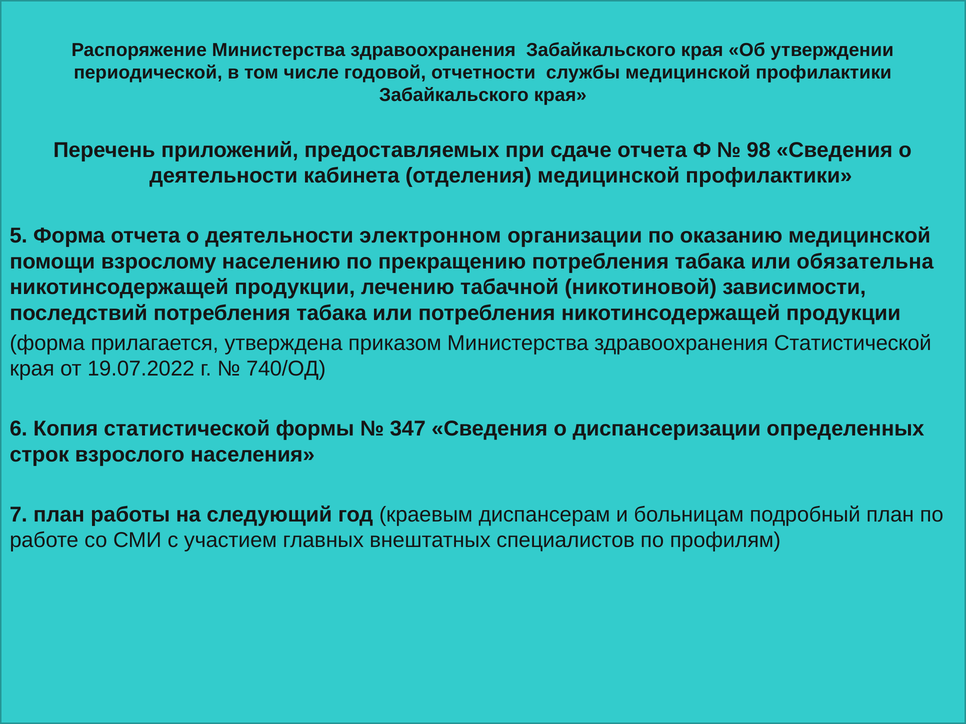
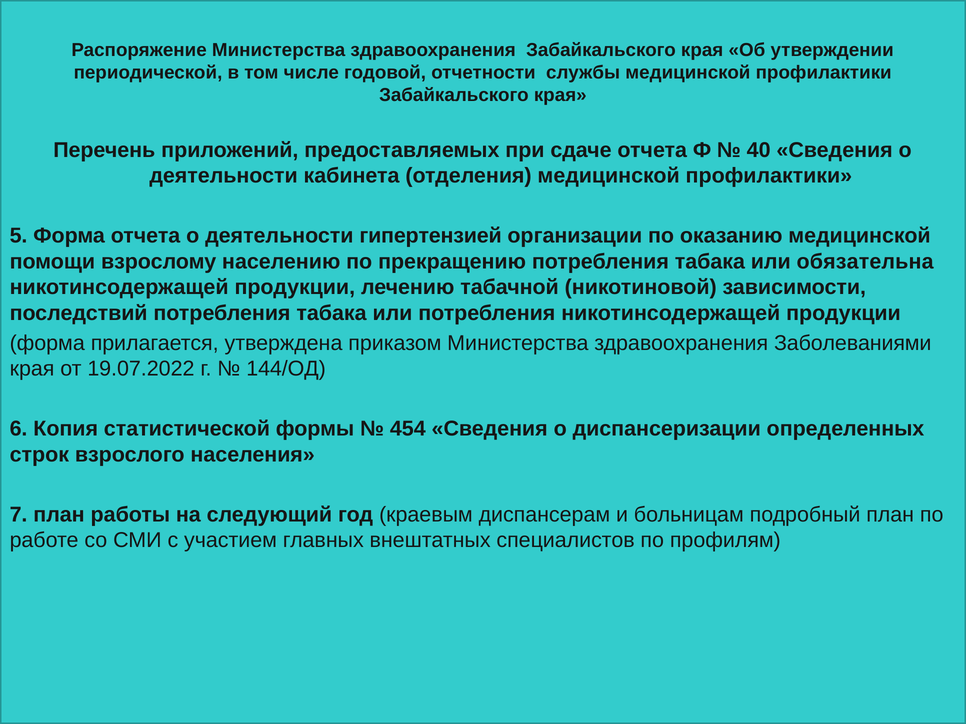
98: 98 -> 40
электронном: электронном -> гипертензией
здравоохранения Статистической: Статистической -> Заболеваниями
740/ОД: 740/ОД -> 144/ОД
347: 347 -> 454
